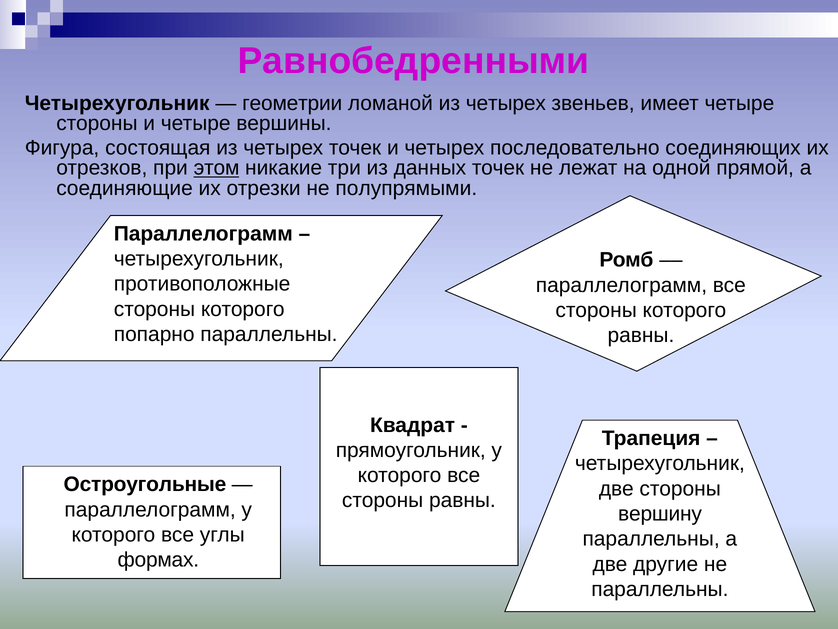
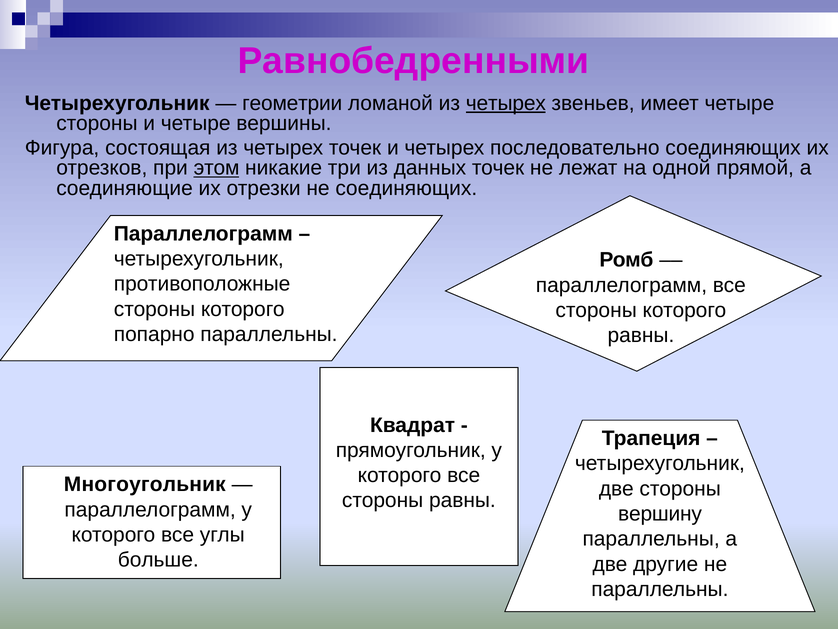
четырех at (506, 103) underline: none -> present
не полупрямыми: полупрямыми -> соединяющих
Остроугольные: Остроугольные -> Многоугольник
формах: формах -> больше
